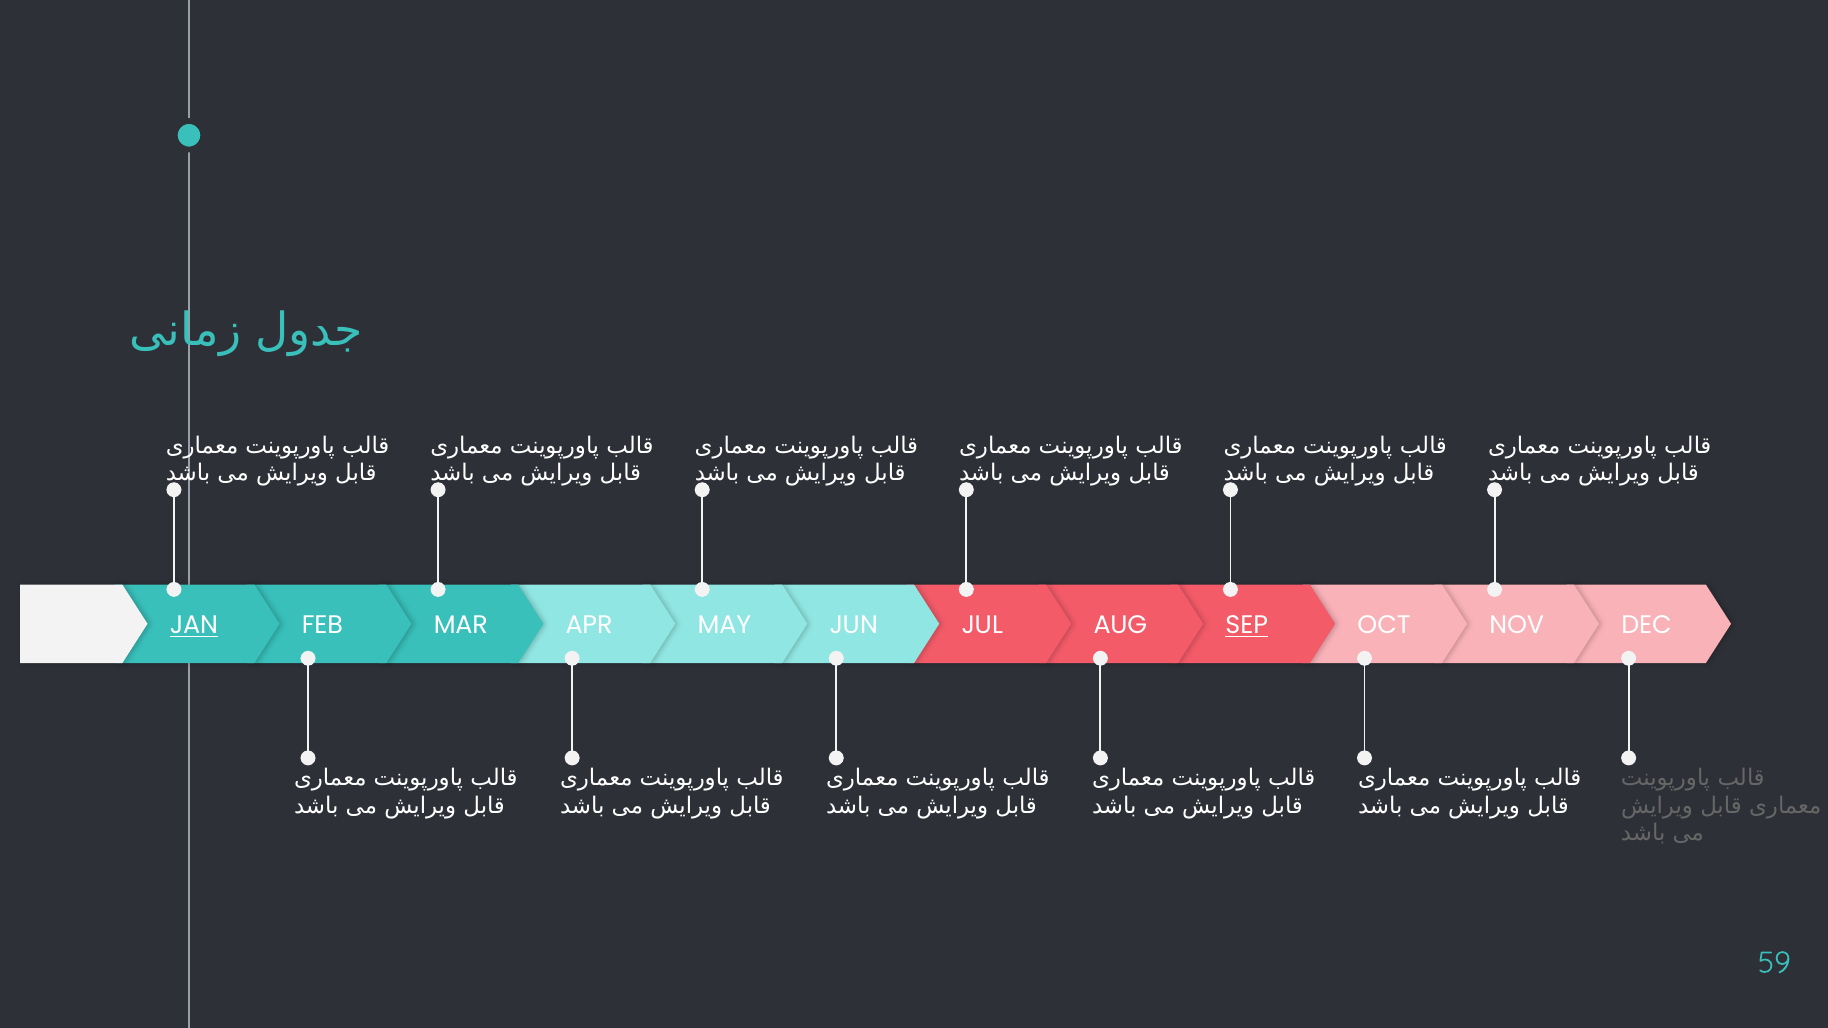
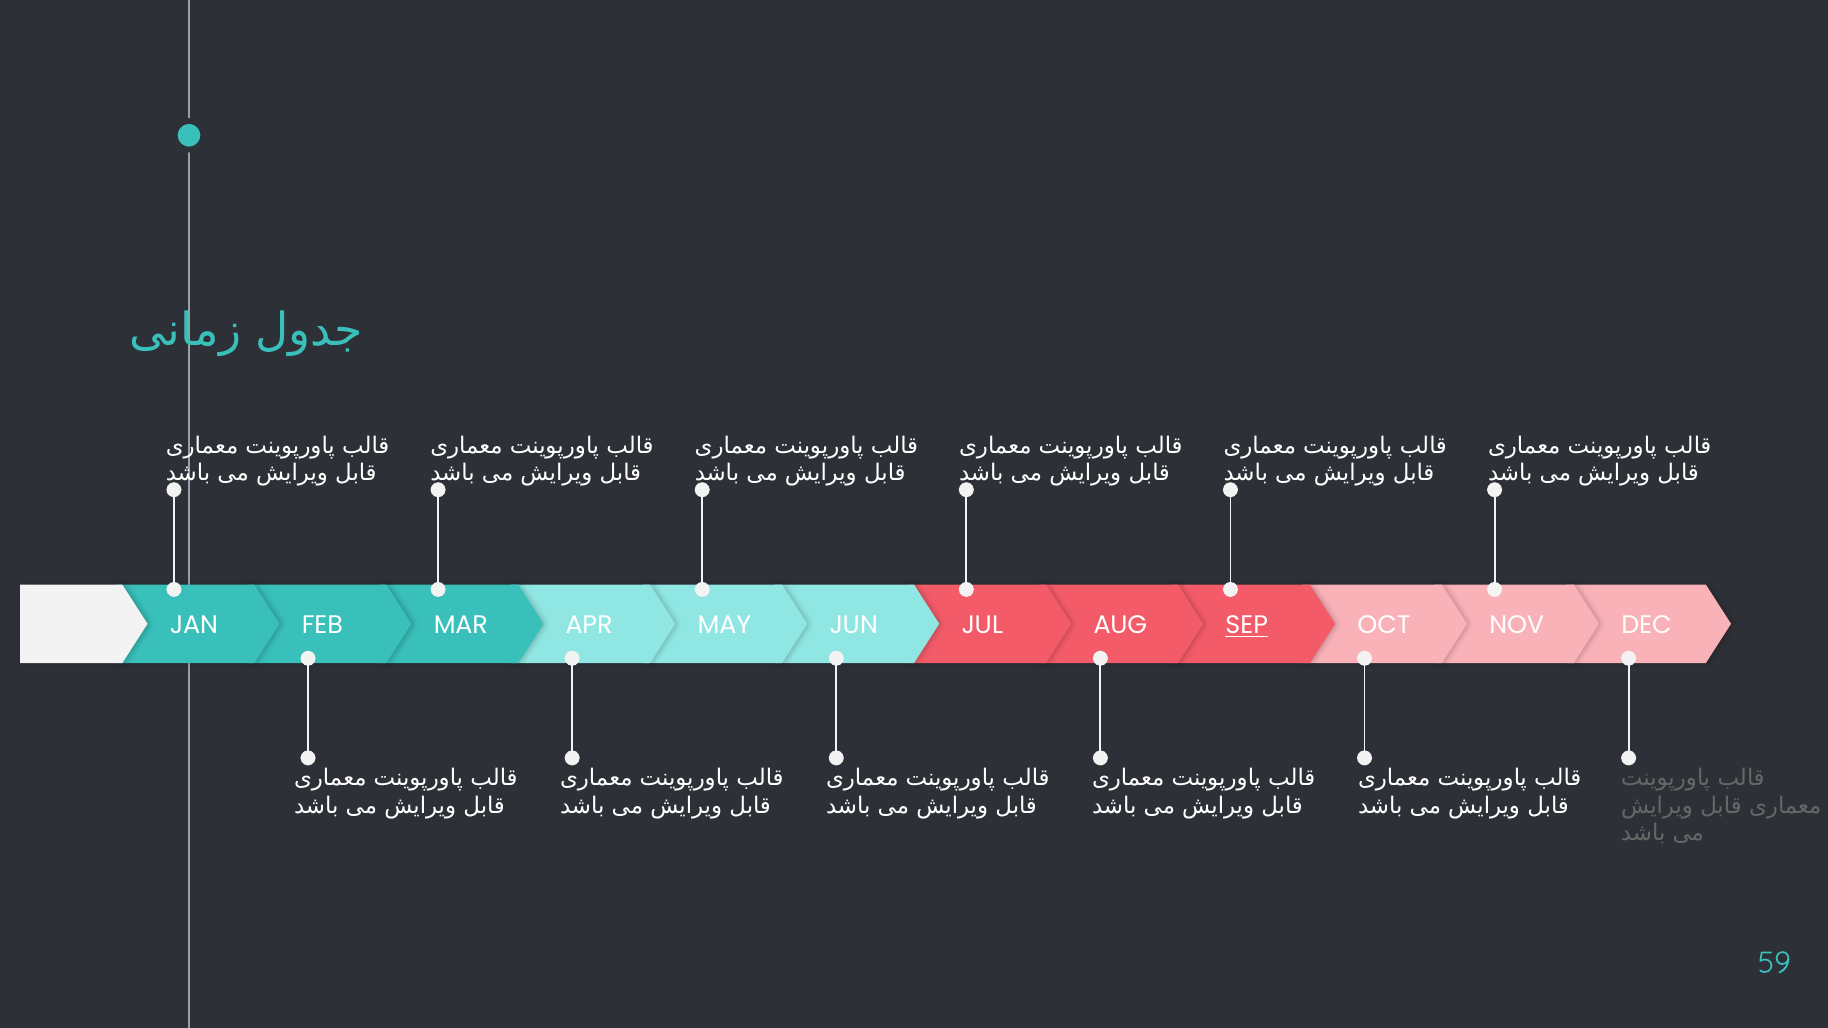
JAN underline: present -> none
